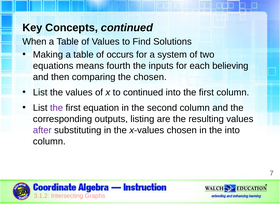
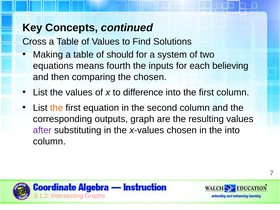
When: When -> Cross
occurs: occurs -> should
to continued: continued -> difference
the at (57, 108) colour: purple -> orange
listing: listing -> graph
